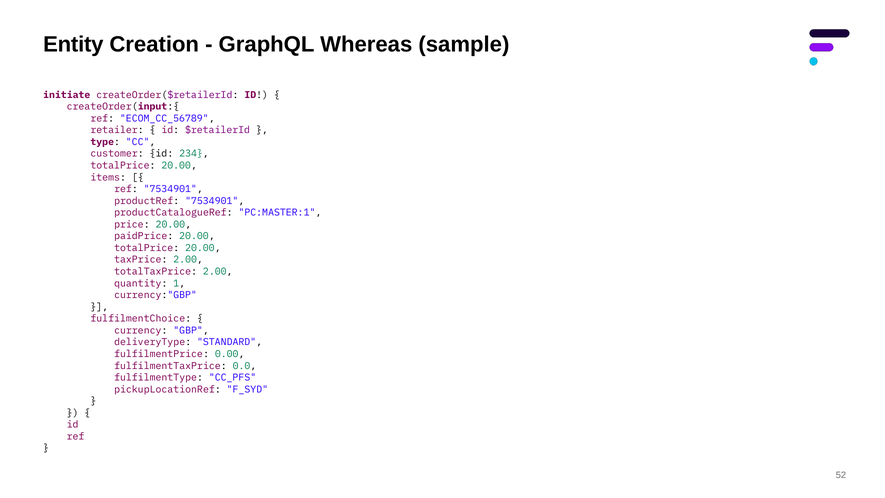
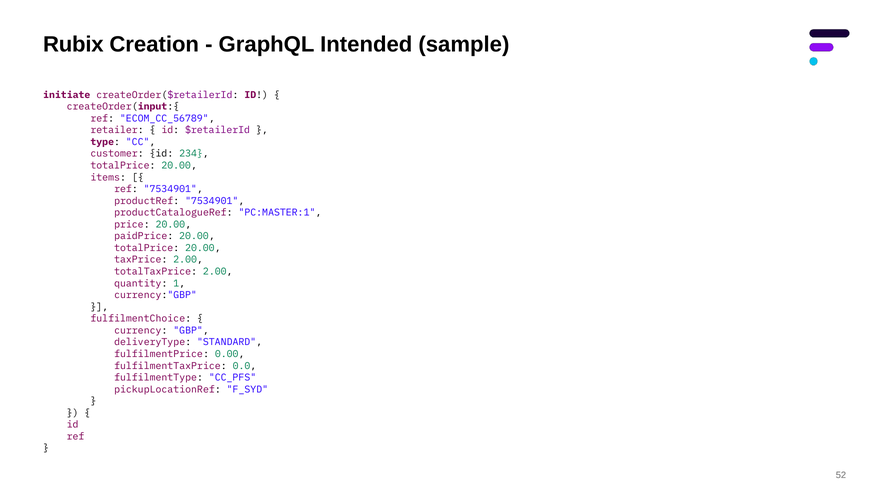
Entity: Entity -> Rubix
Whereas: Whereas -> Intended
